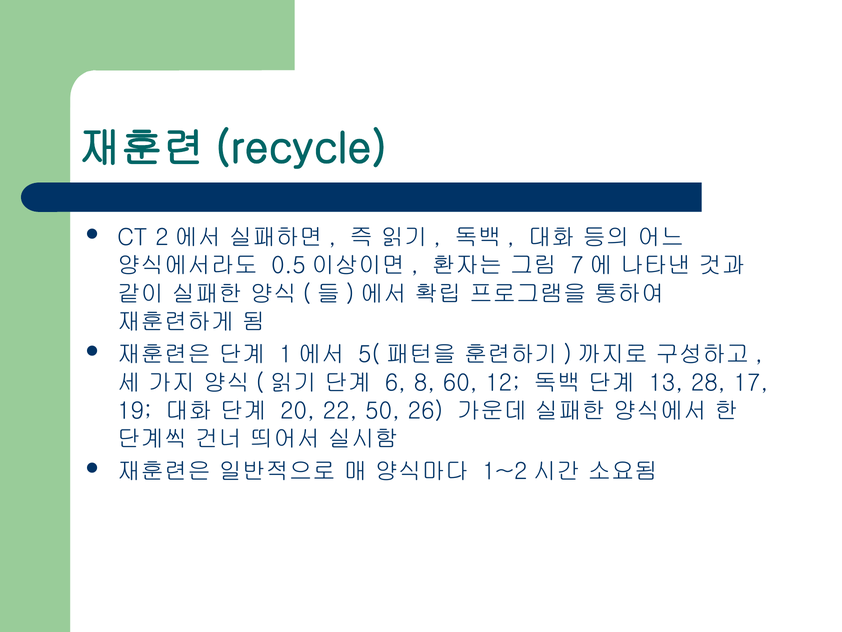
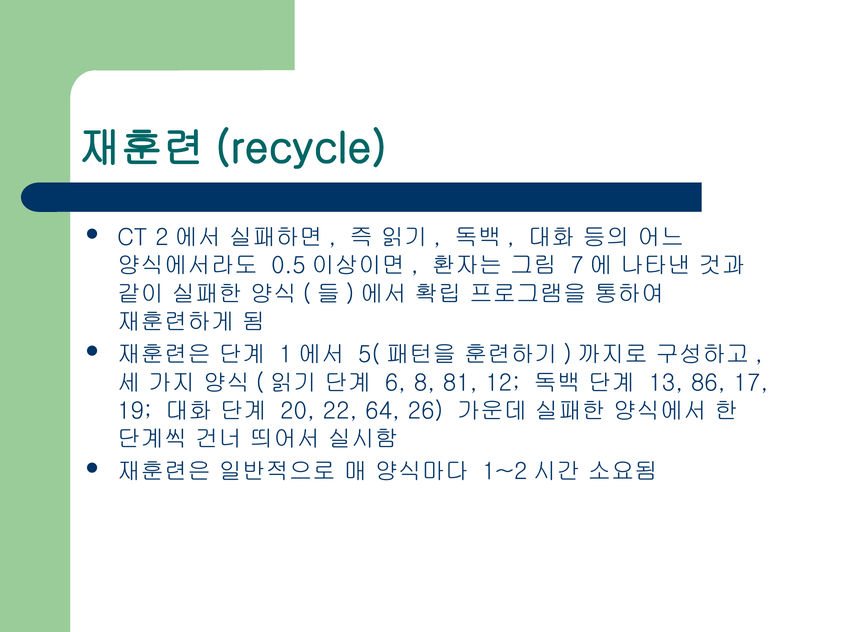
60: 60 -> 81
28: 28 -> 86
50: 50 -> 64
